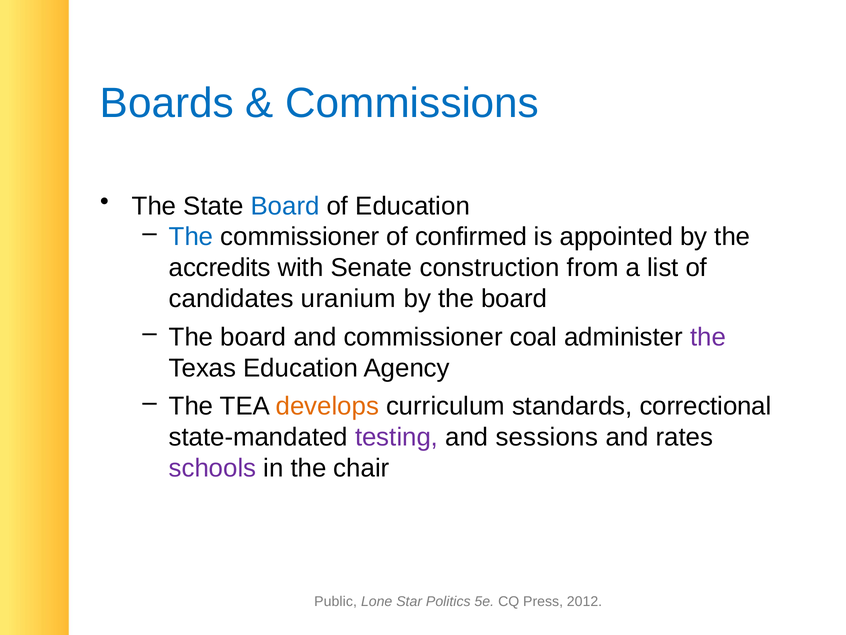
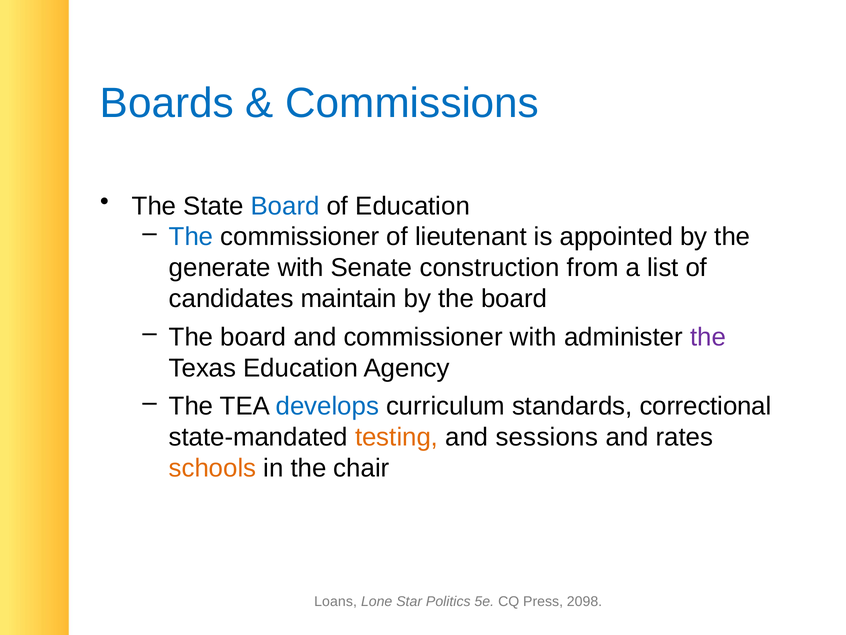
confirmed: confirmed -> lieutenant
accredits: accredits -> generate
uranium: uranium -> maintain
commissioner coal: coal -> with
develops colour: orange -> blue
testing colour: purple -> orange
schools colour: purple -> orange
Public: Public -> Loans
2012: 2012 -> 2098
